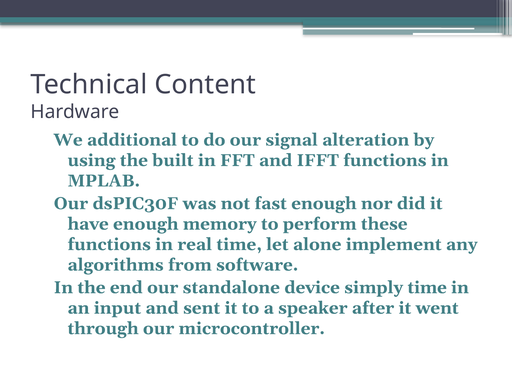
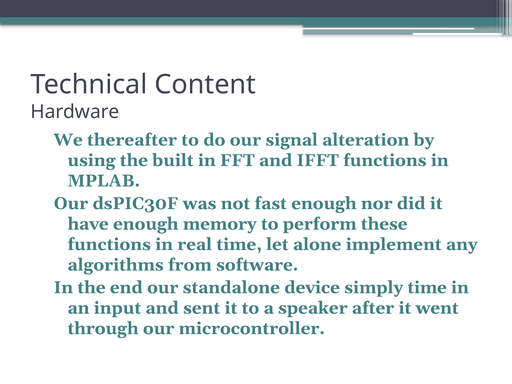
additional: additional -> thereafter
